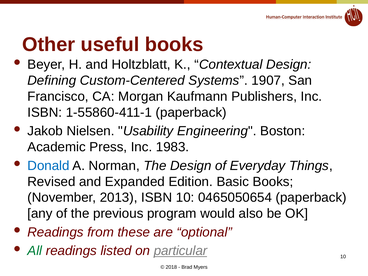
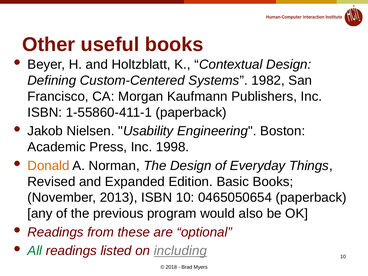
1907: 1907 -> 1982
1983: 1983 -> 1998
Donald colour: blue -> orange
particular: particular -> including
